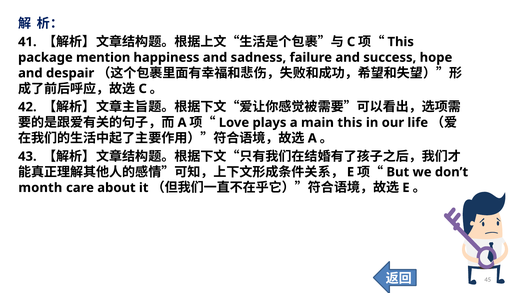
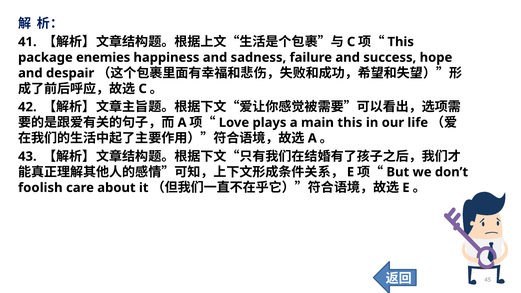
mention: mention -> enemies
month: month -> foolish
